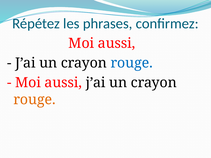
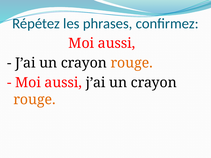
rouge at (132, 63) colour: blue -> orange
